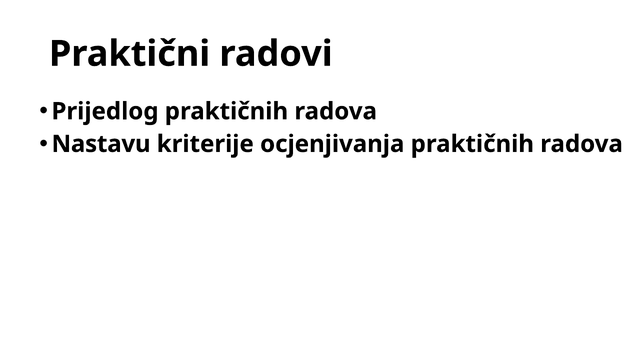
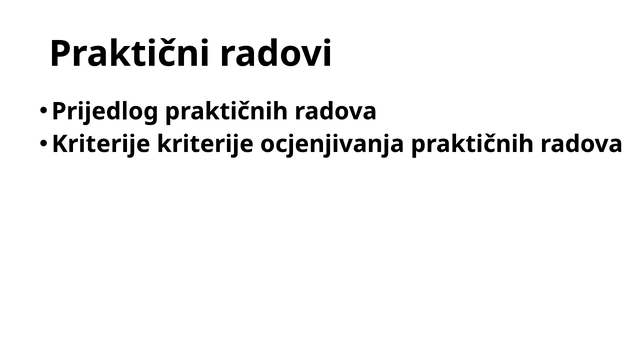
Nastavu at (101, 144): Nastavu -> Kriterije
